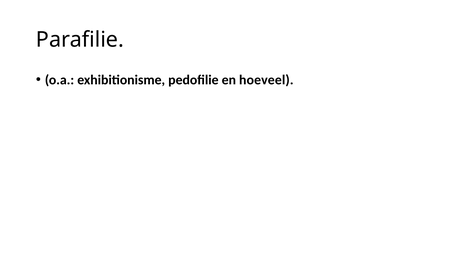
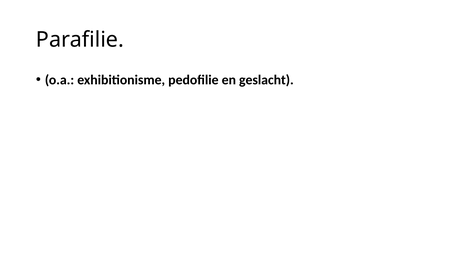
hoeveel: hoeveel -> geslacht
